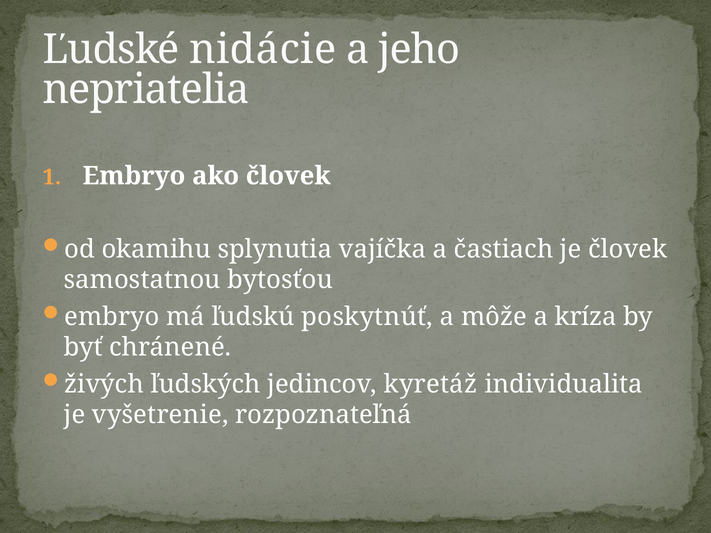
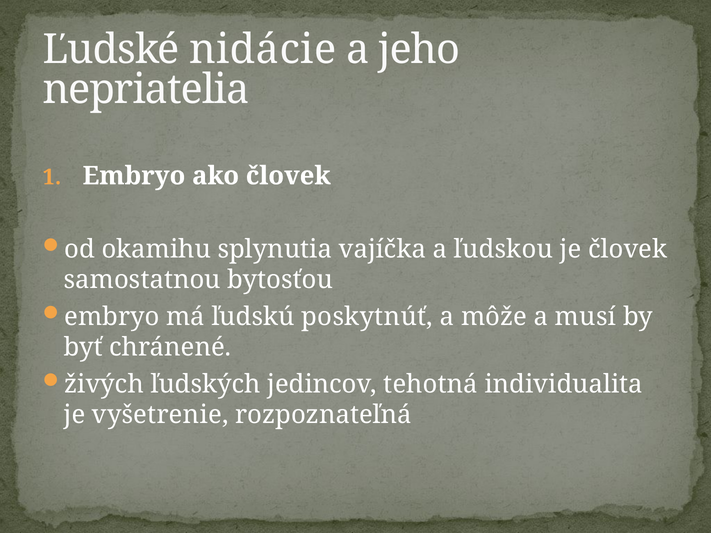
častiach: častiach -> ľudskou
kríza: kríza -> musí
kyretáž: kyretáž -> tehotná
